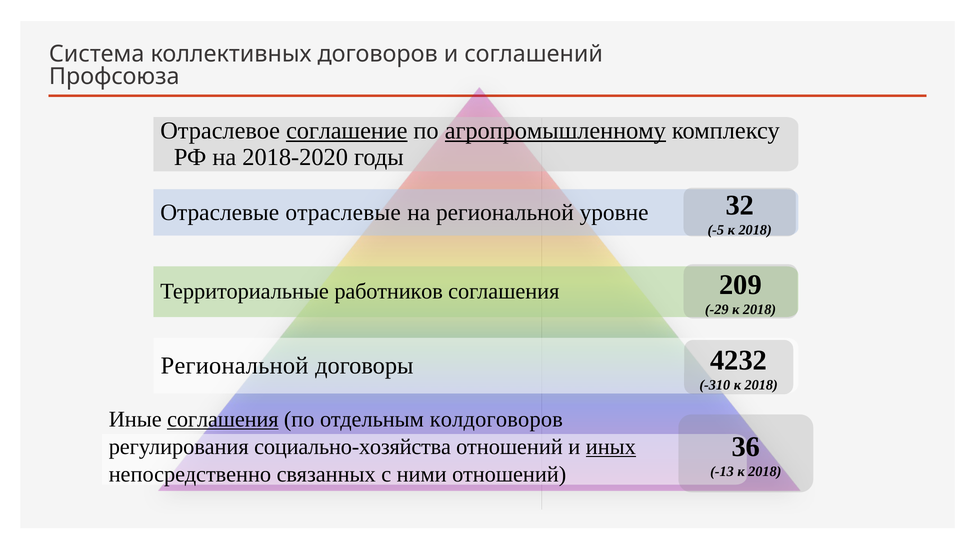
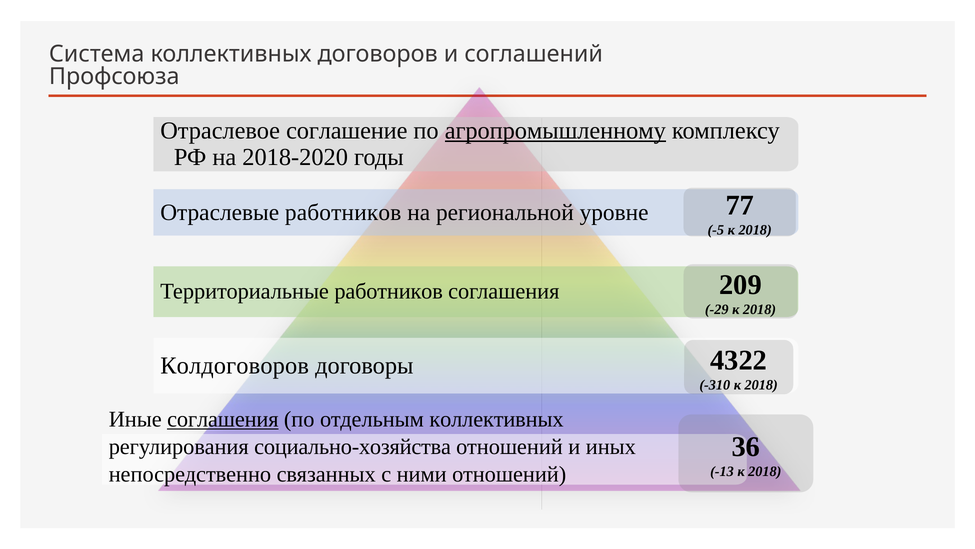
соглашение underline: present -> none
Отраслевые отраслевые: отраслевые -> работников
32: 32 -> 77
Региональной at (235, 365): Региональной -> Колдоговоров
4232: 4232 -> 4322
отдельным колдоговоров: колдоговоров -> коллективных
иных underline: present -> none
